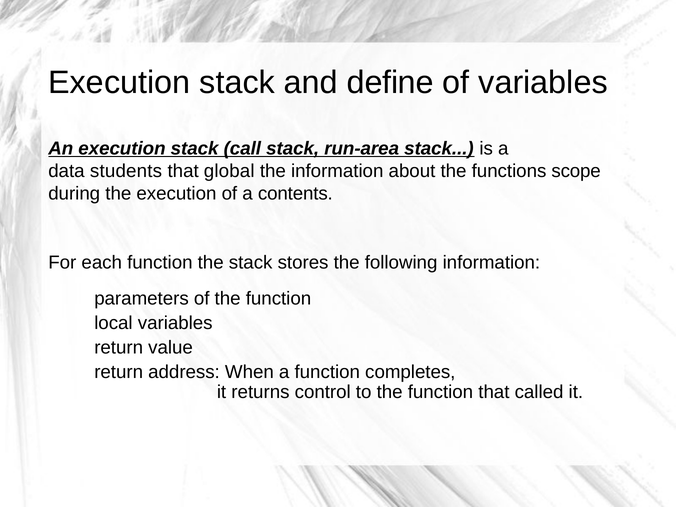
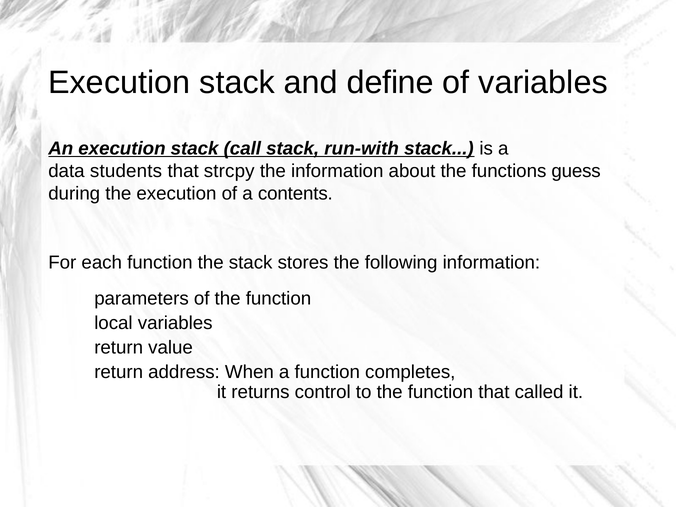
run-area: run-area -> run-with
global: global -> strcpy
scope: scope -> guess
